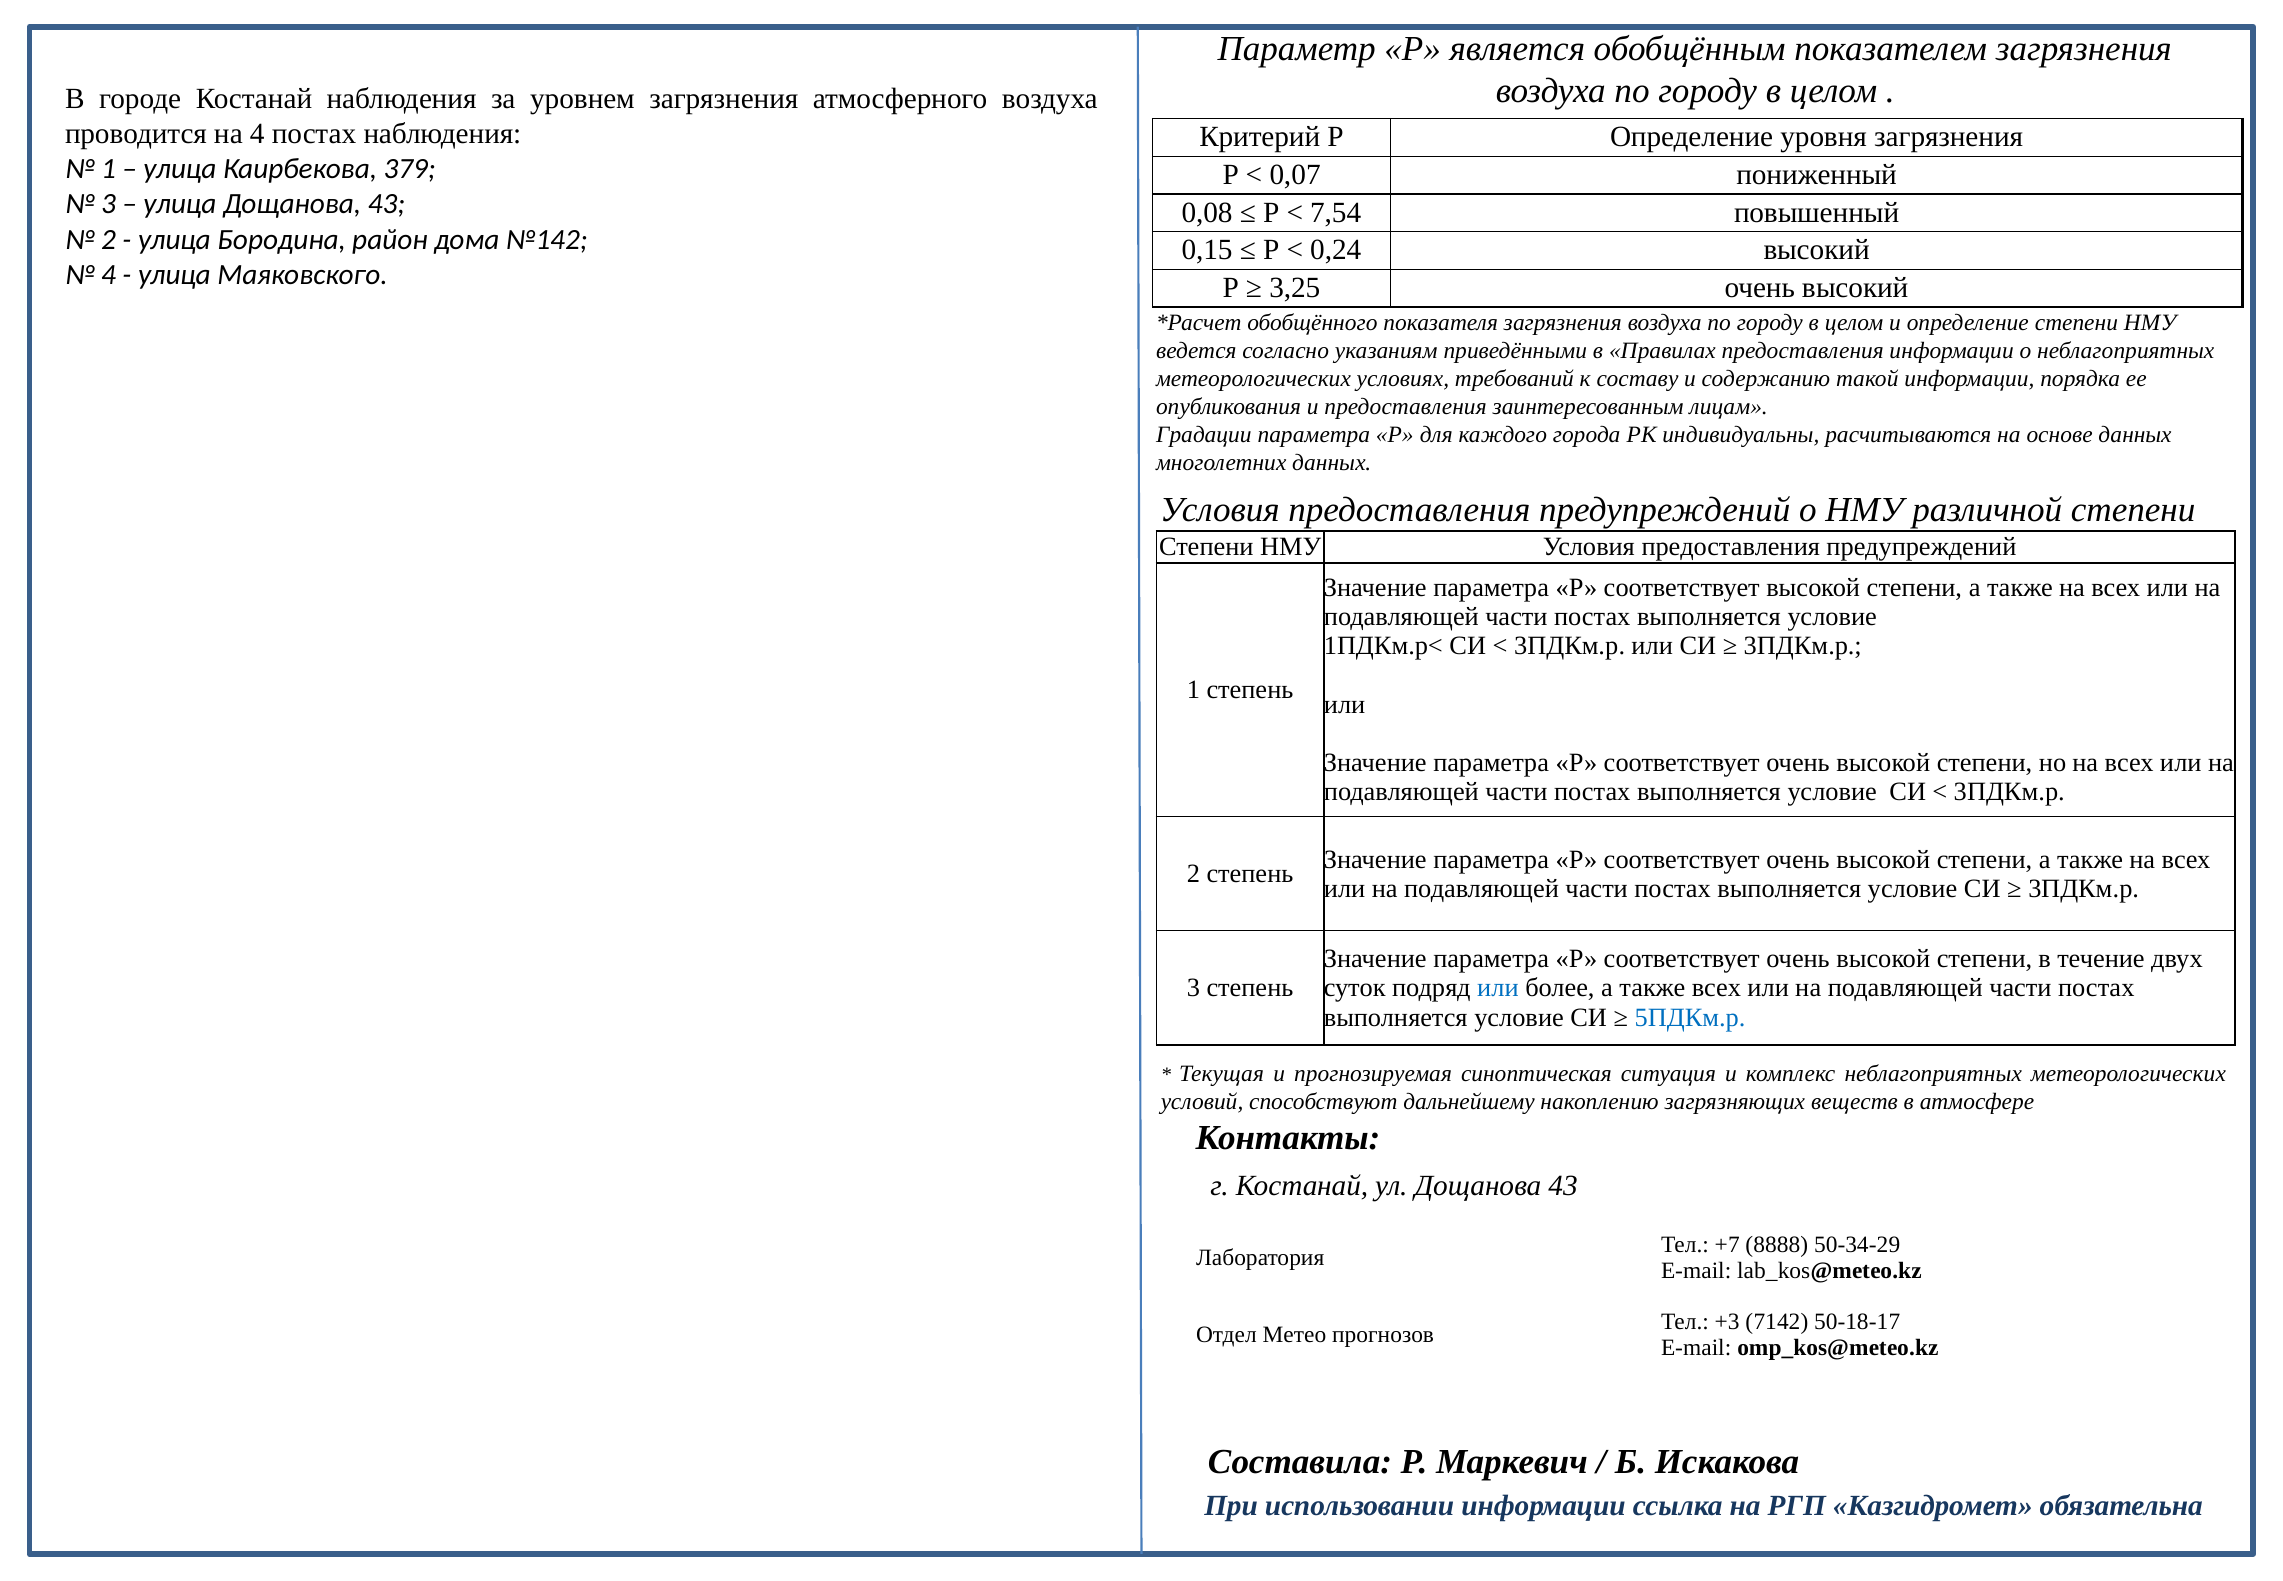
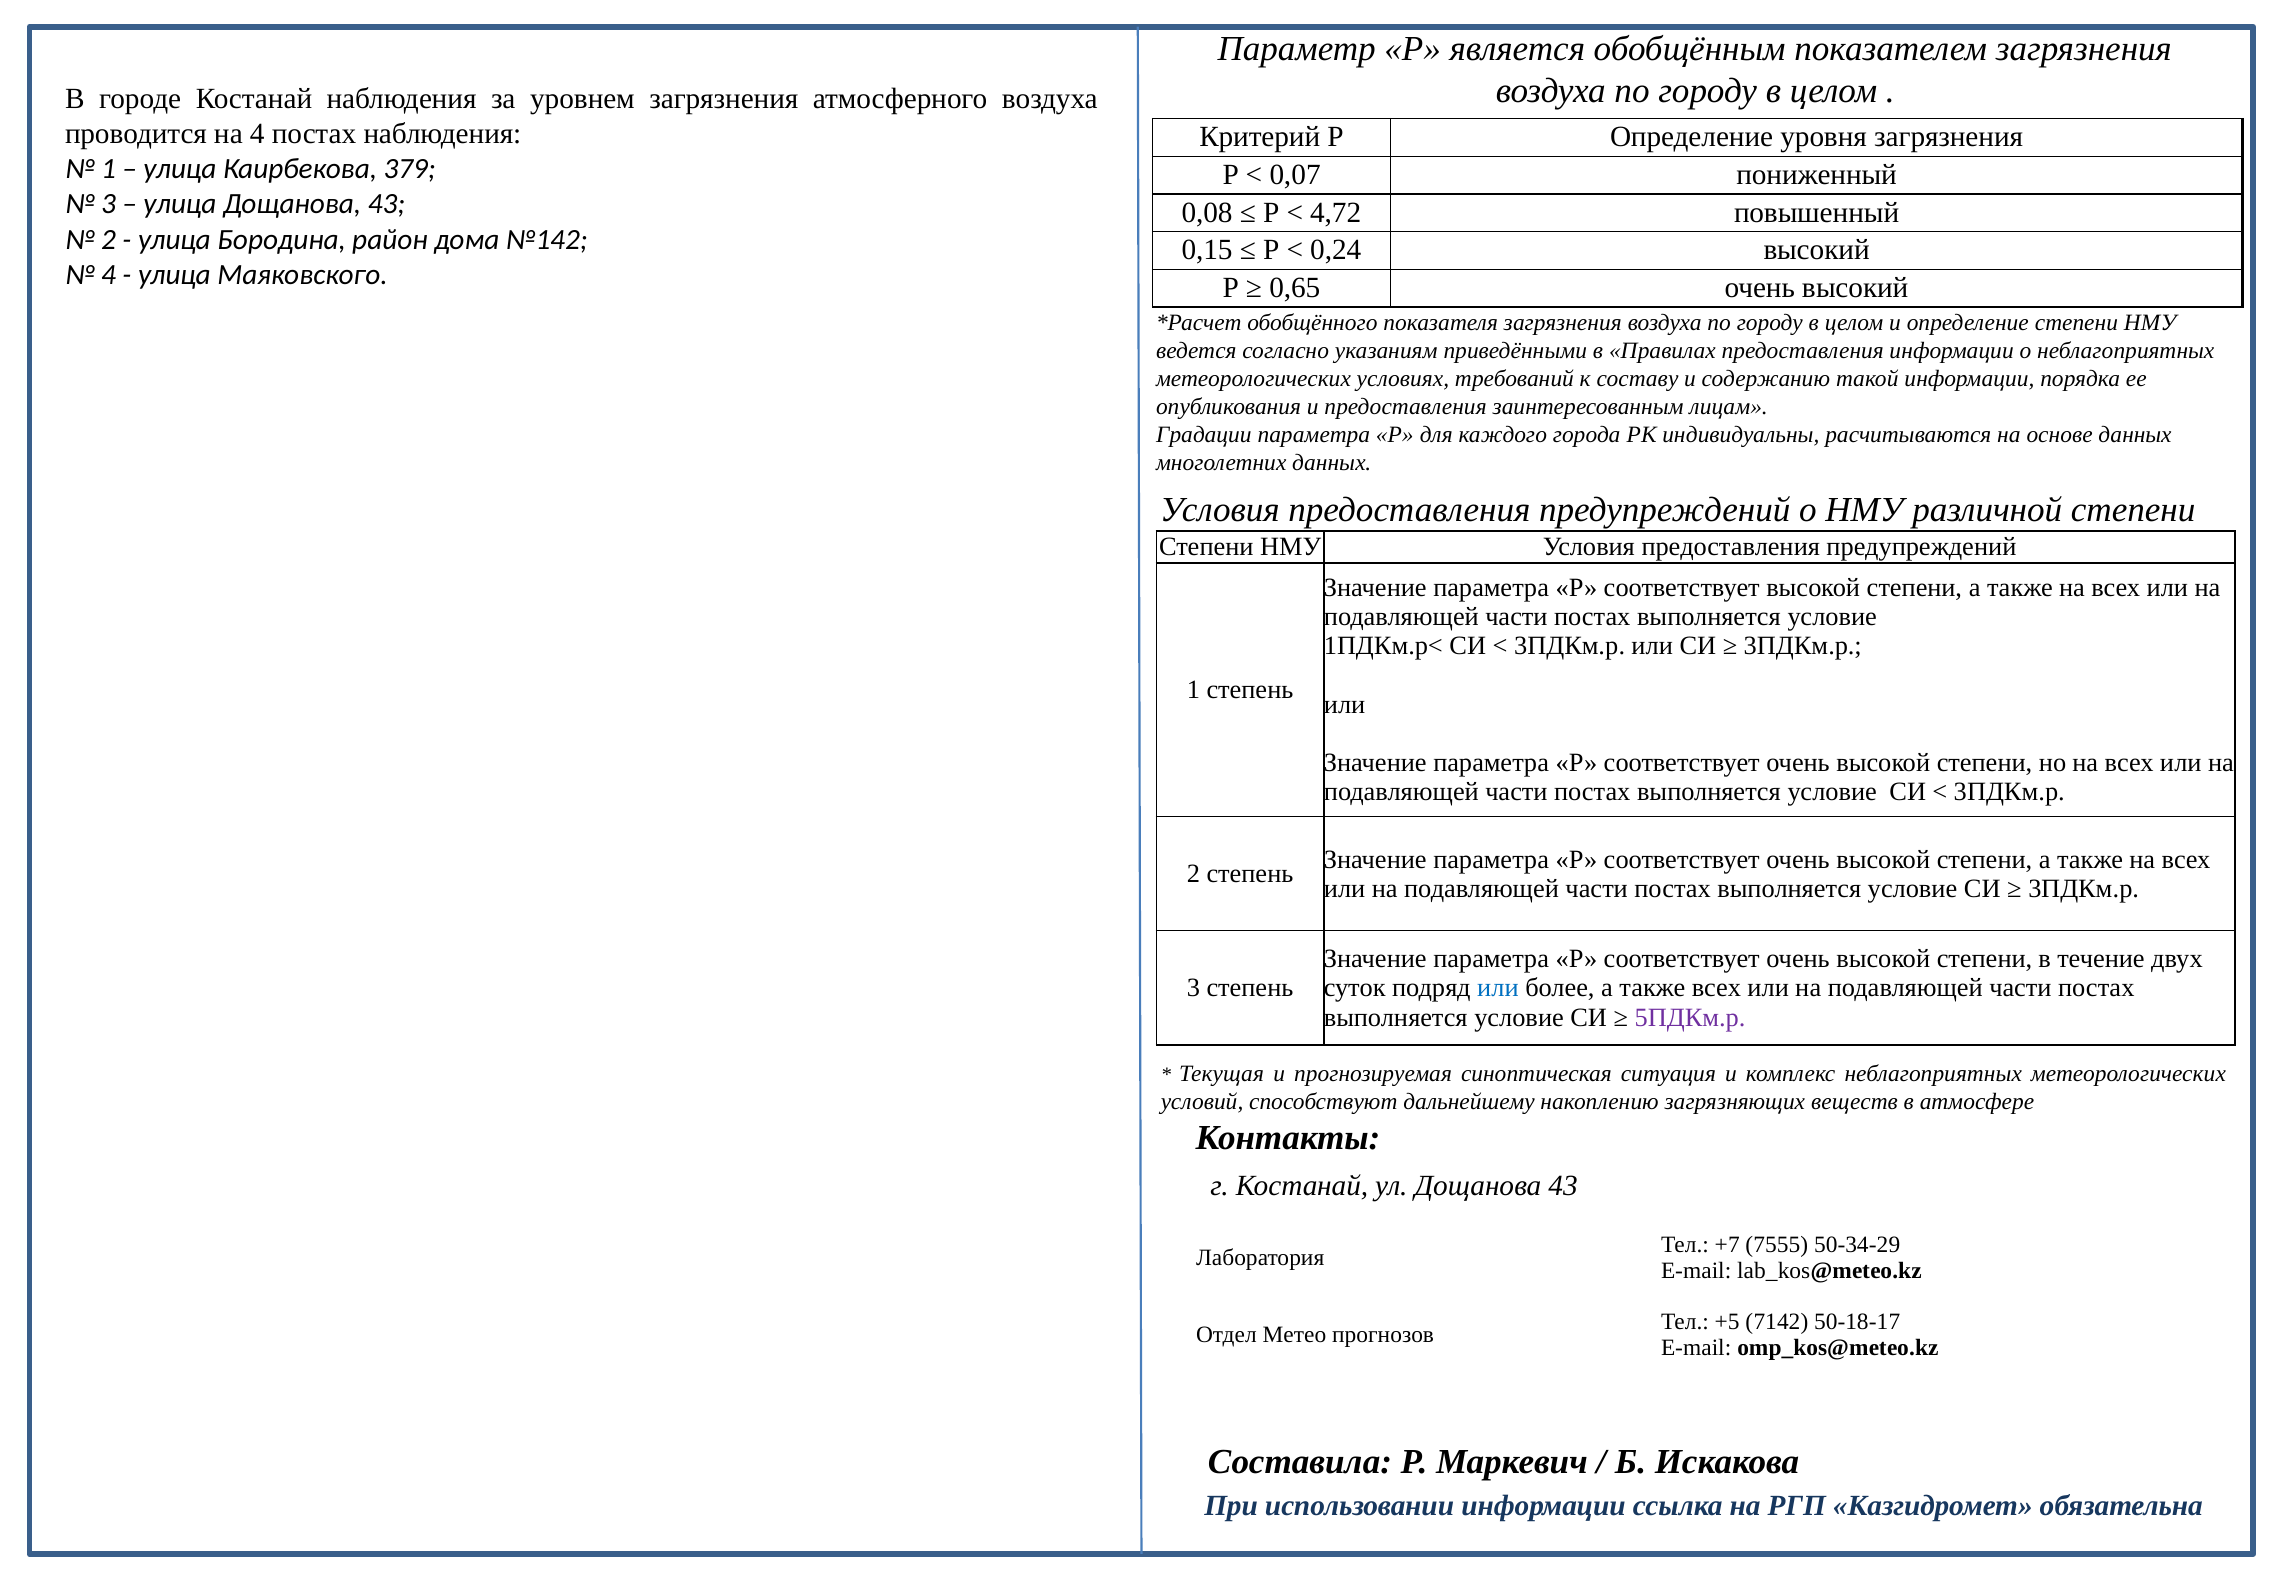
7,54: 7,54 -> 4,72
3,25: 3,25 -> 0,65
5ПДКм.р colour: blue -> purple
8888: 8888 -> 7555
+3: +3 -> +5
